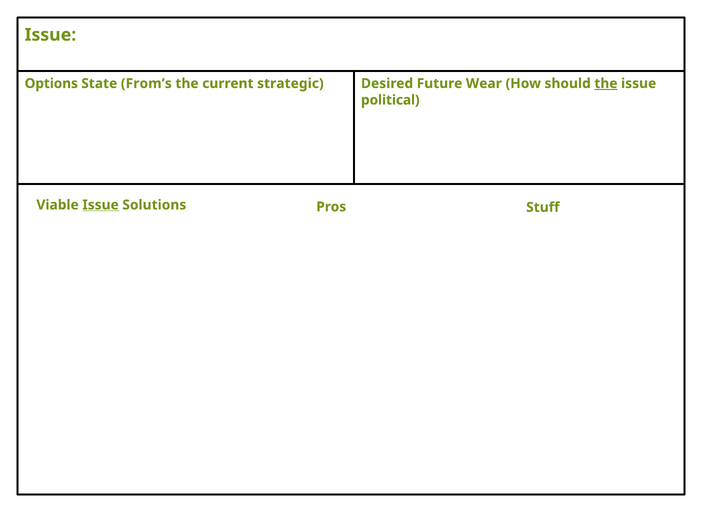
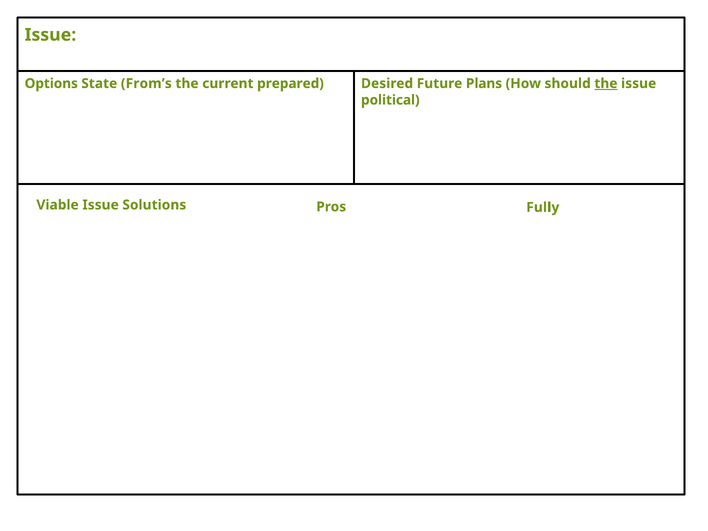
strategic: strategic -> prepared
Wear: Wear -> Plans
Issue at (101, 205) underline: present -> none
Stuff: Stuff -> Fully
